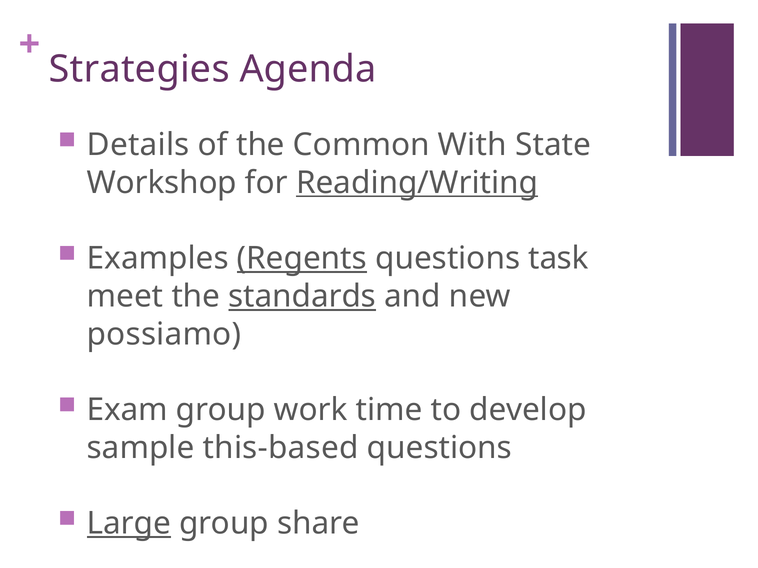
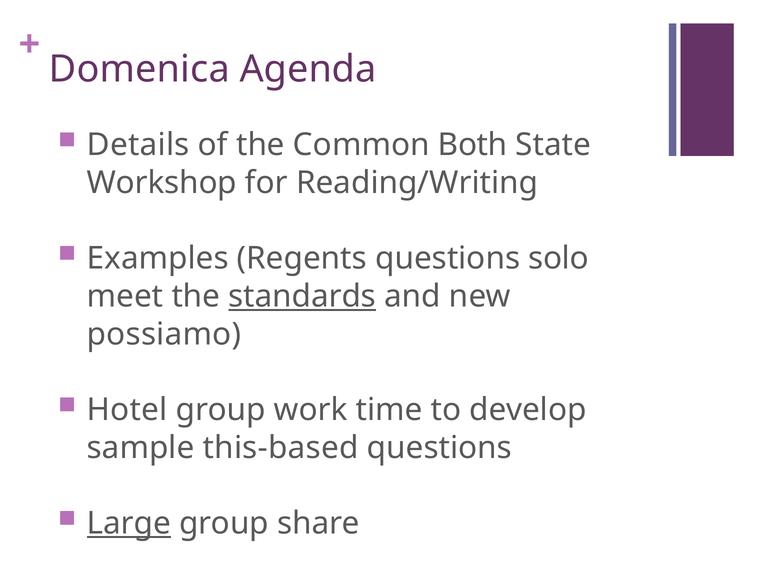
Strategies: Strategies -> Domenica
With: With -> Both
Reading/Writing underline: present -> none
Regents underline: present -> none
task: task -> solo
Exam: Exam -> Hotel
